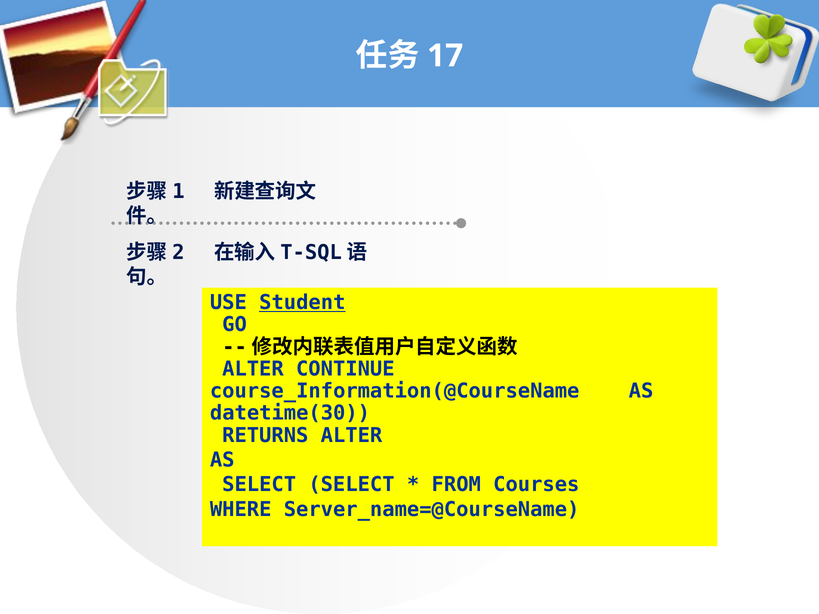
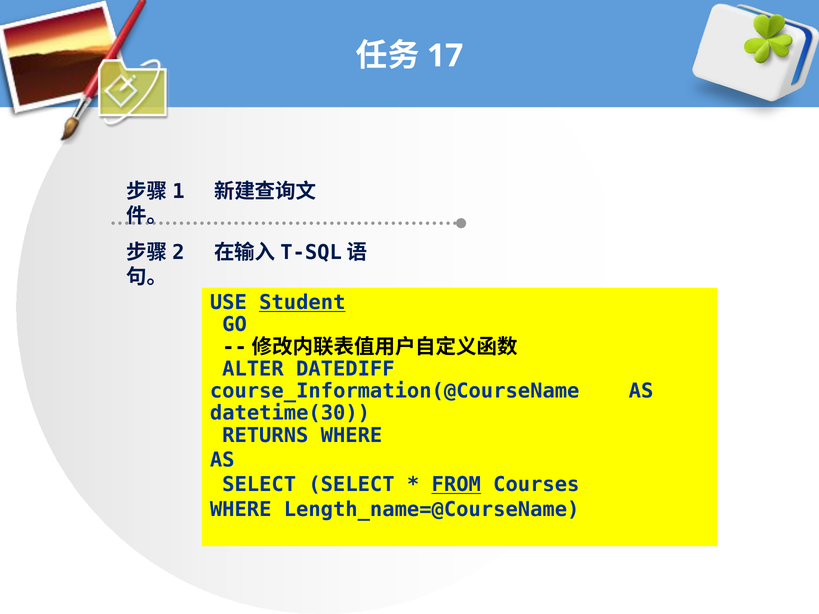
CONTINUE: CONTINUE -> DATEDIFF
RETURNS ALTER: ALTER -> WHERE
FROM underline: none -> present
Server_name=@CourseName: Server_name=@CourseName -> Length_name=@CourseName
